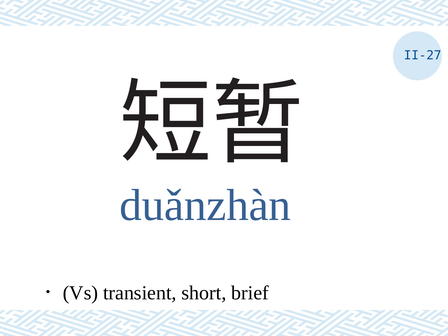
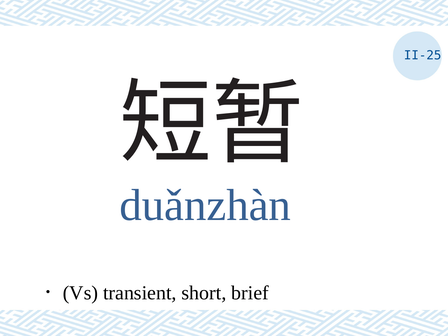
II-27: II-27 -> II-25
